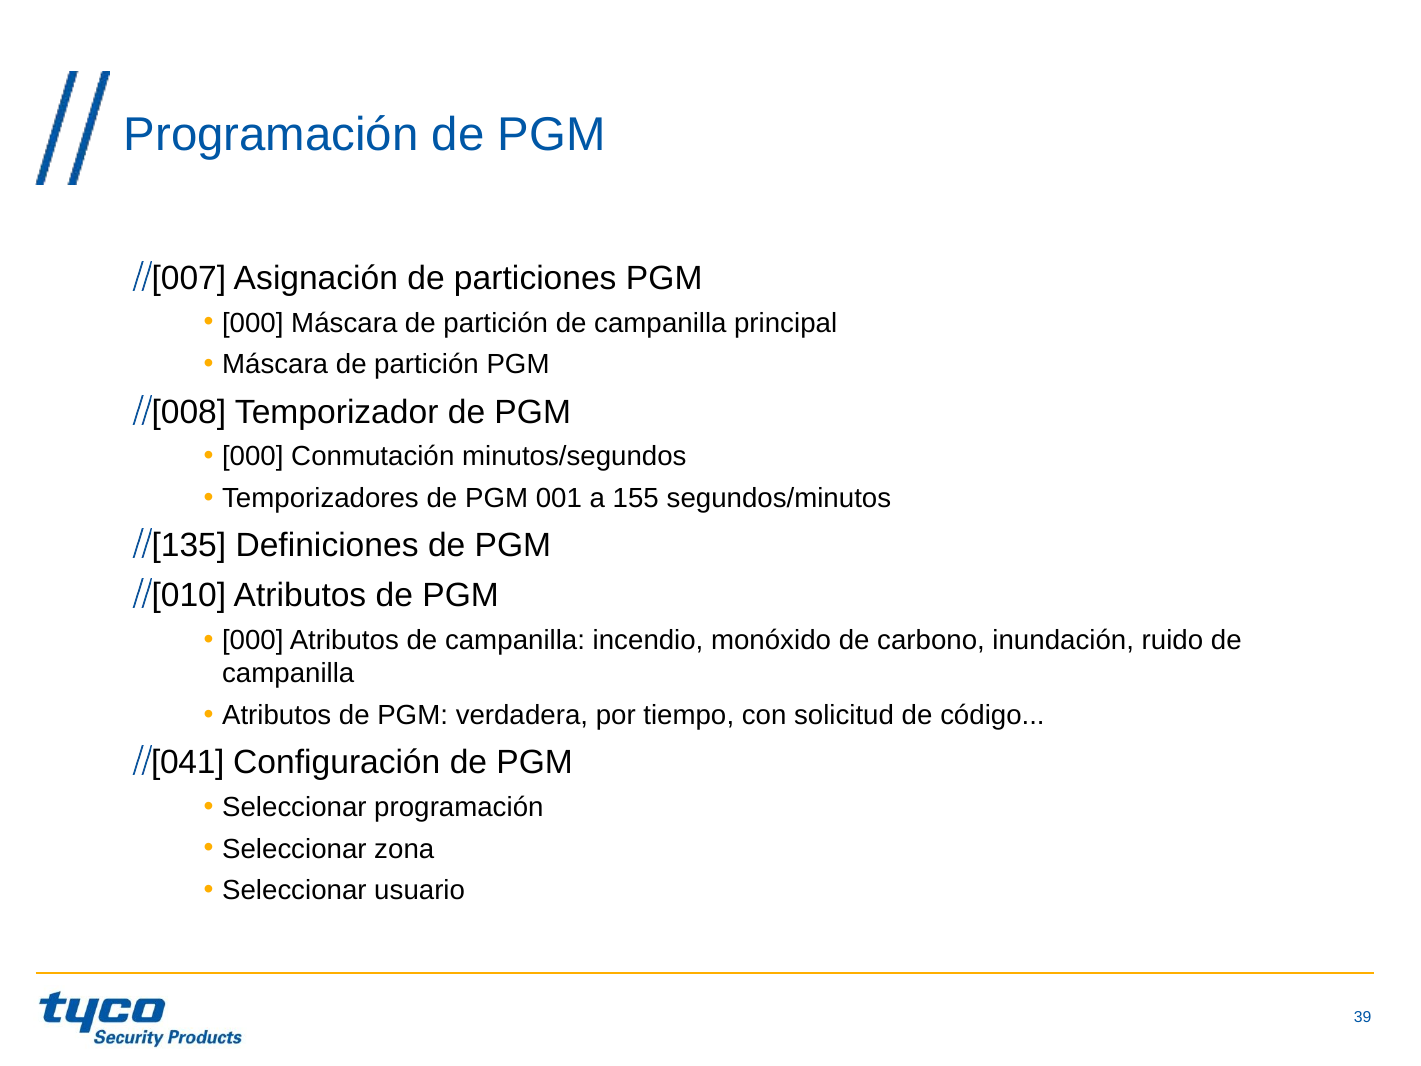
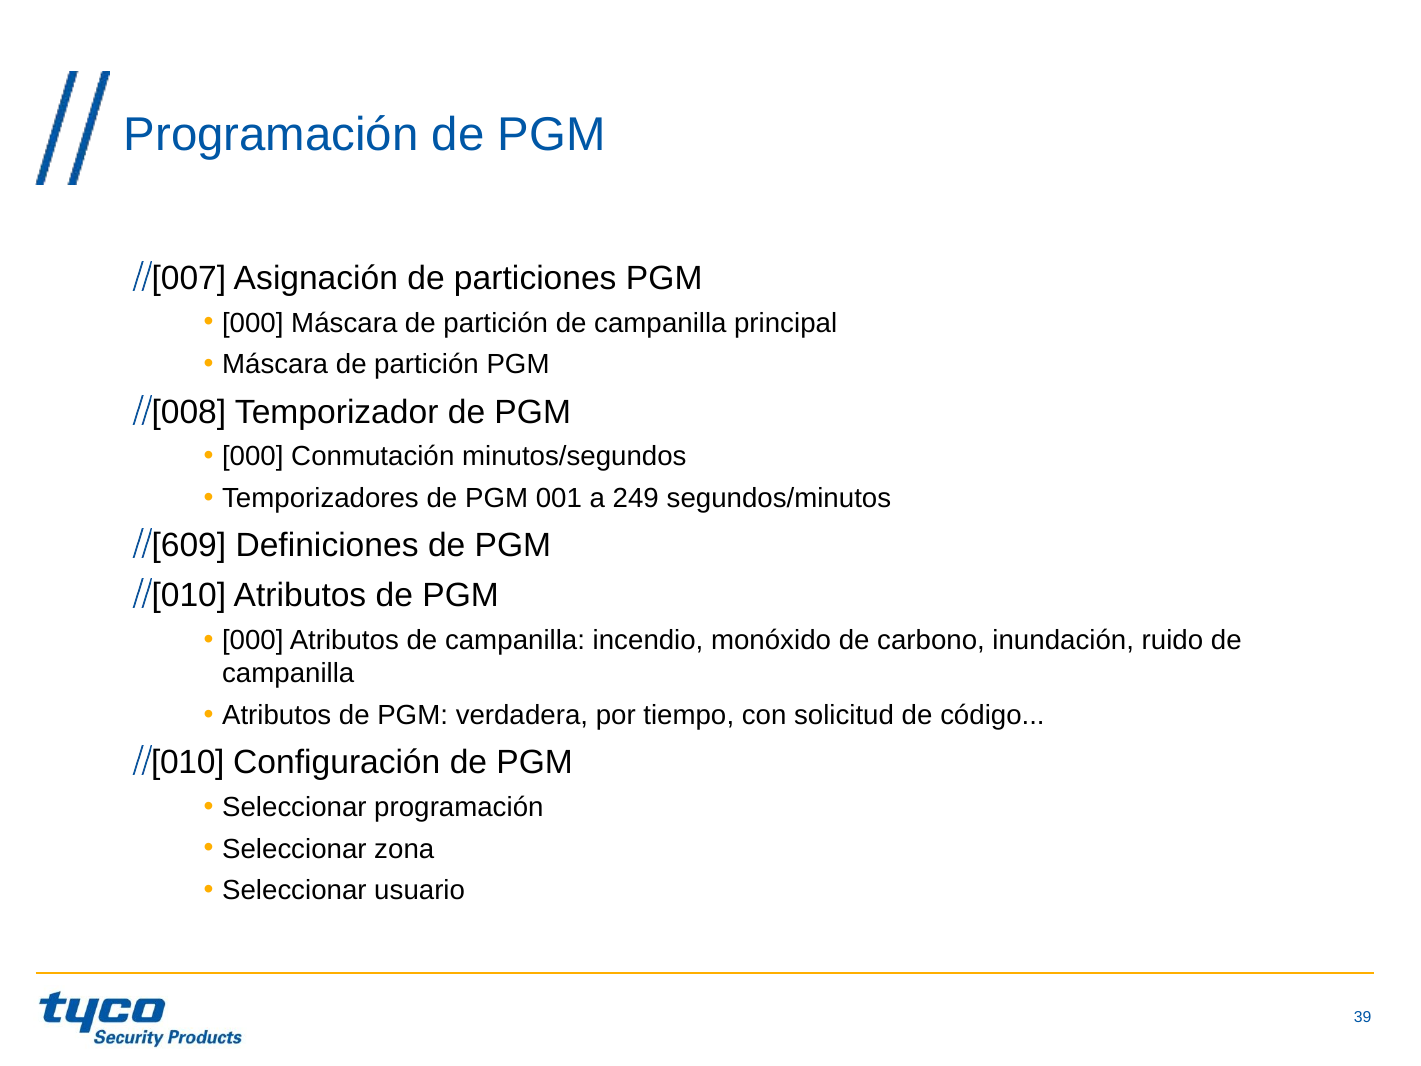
155: 155 -> 249
135: 135 -> 609
041 at (188, 762): 041 -> 010
